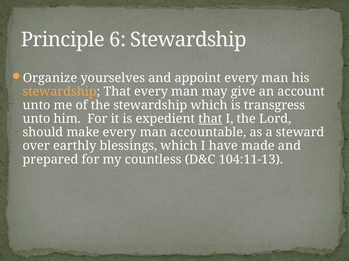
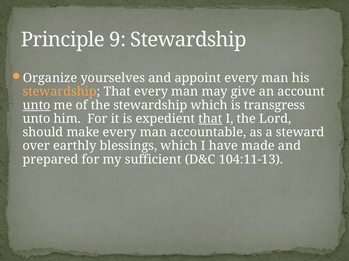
6: 6 -> 9
unto at (37, 105) underline: none -> present
countless: countless -> sufficient
